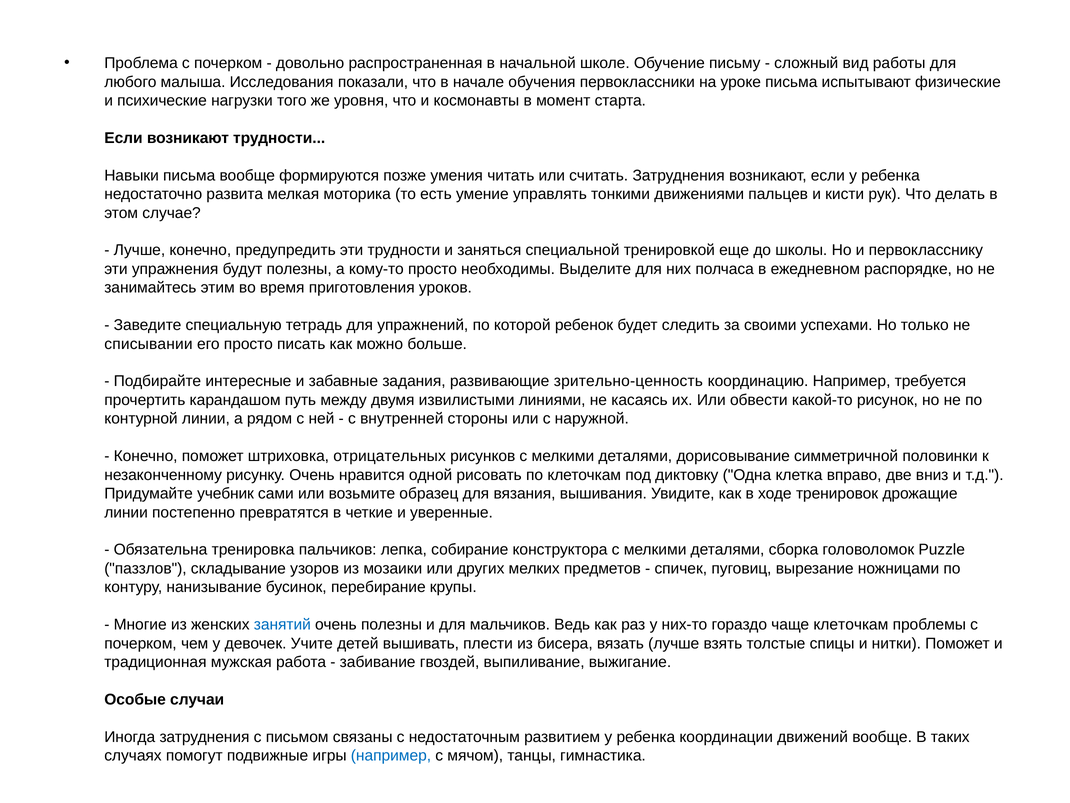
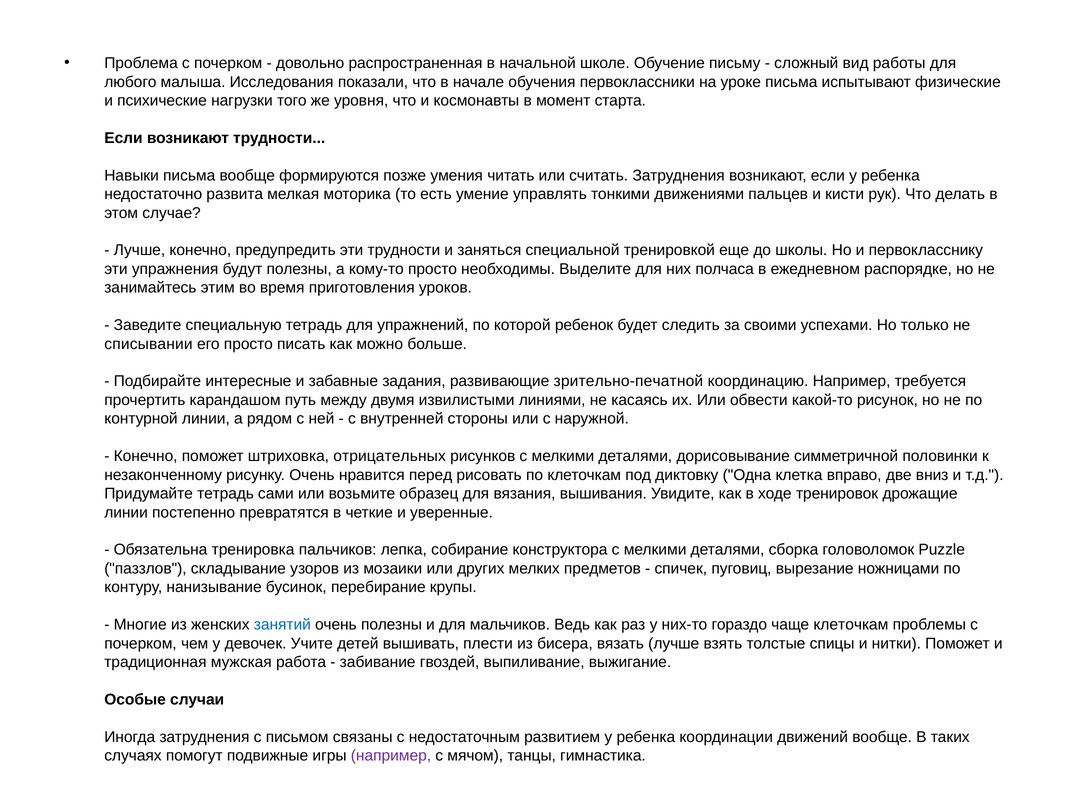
зрительно-ценность: зрительно-ценность -> зрительно-печатной
одной: одной -> перед
Придумайте учебник: учебник -> тетрадь
например at (391, 755) colour: blue -> purple
